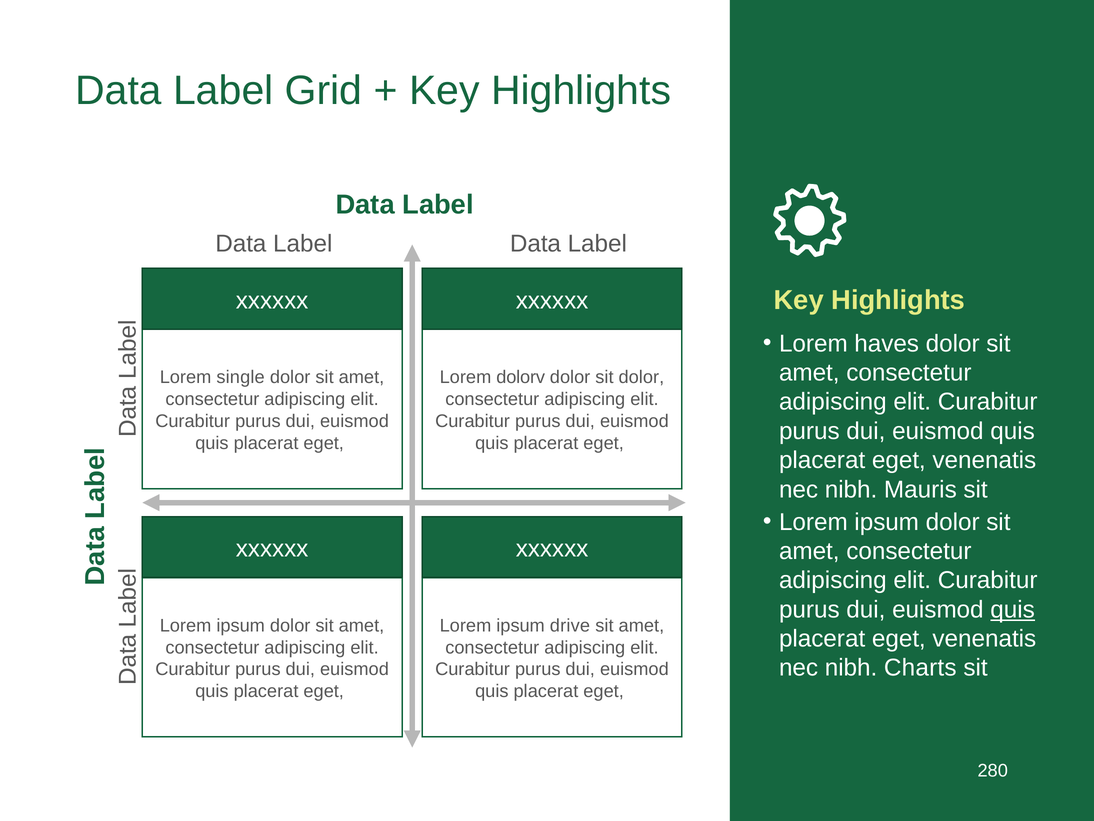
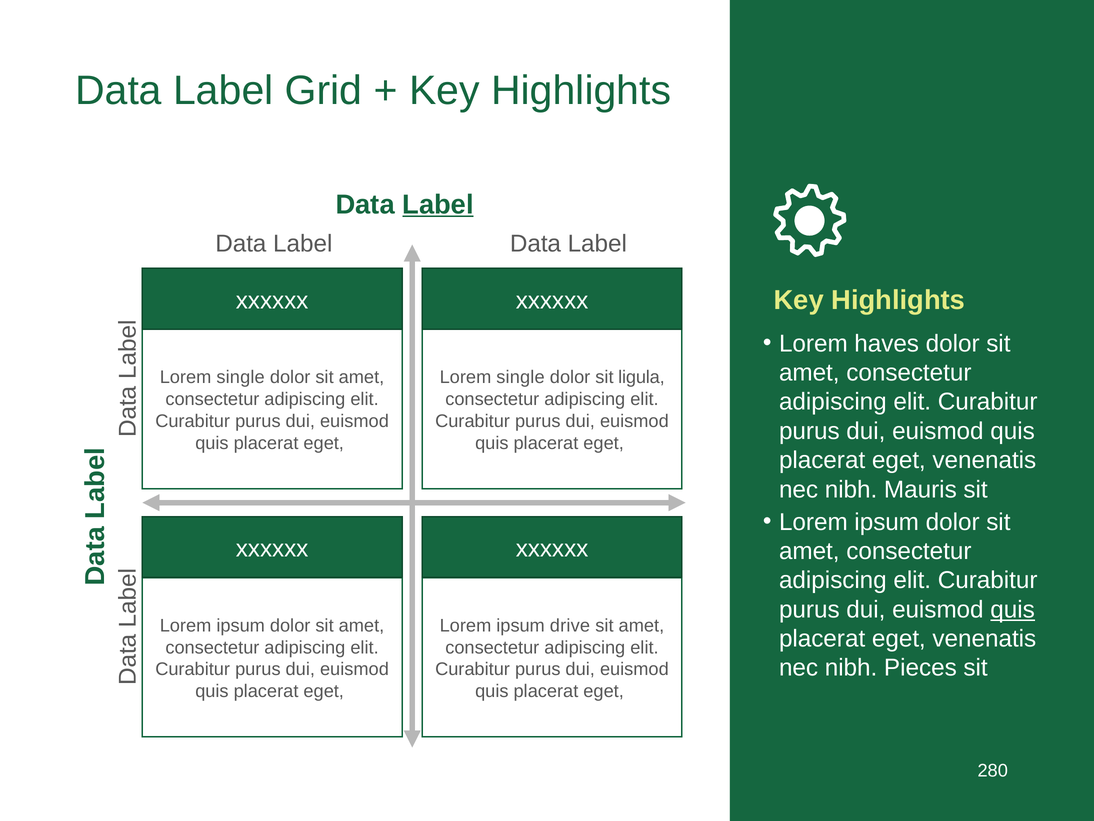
Label at (438, 204) underline: none -> present
dolorv at (521, 377): dolorv -> single
sit dolor: dolor -> ligula
Charts: Charts -> Pieces
